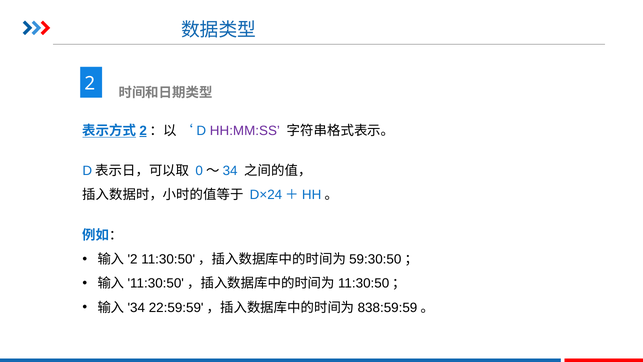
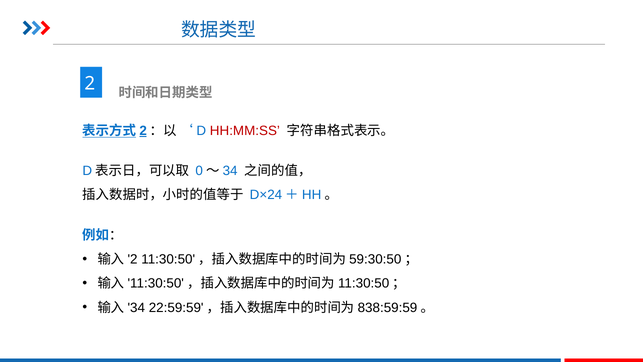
HH:MM:SS colour: purple -> red
